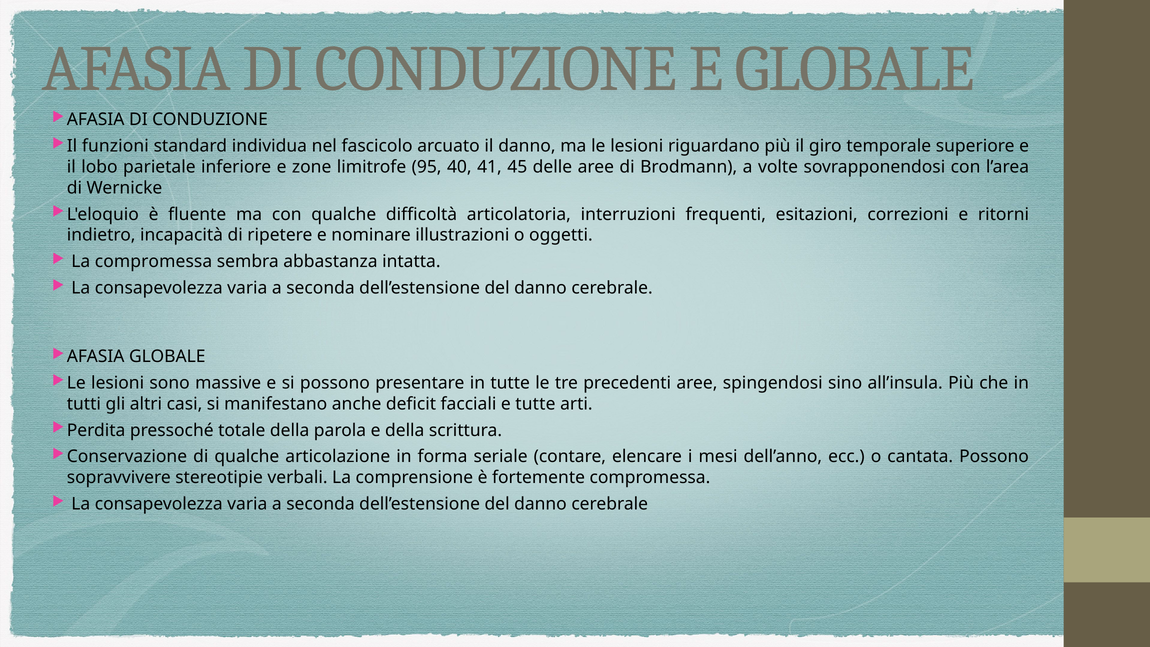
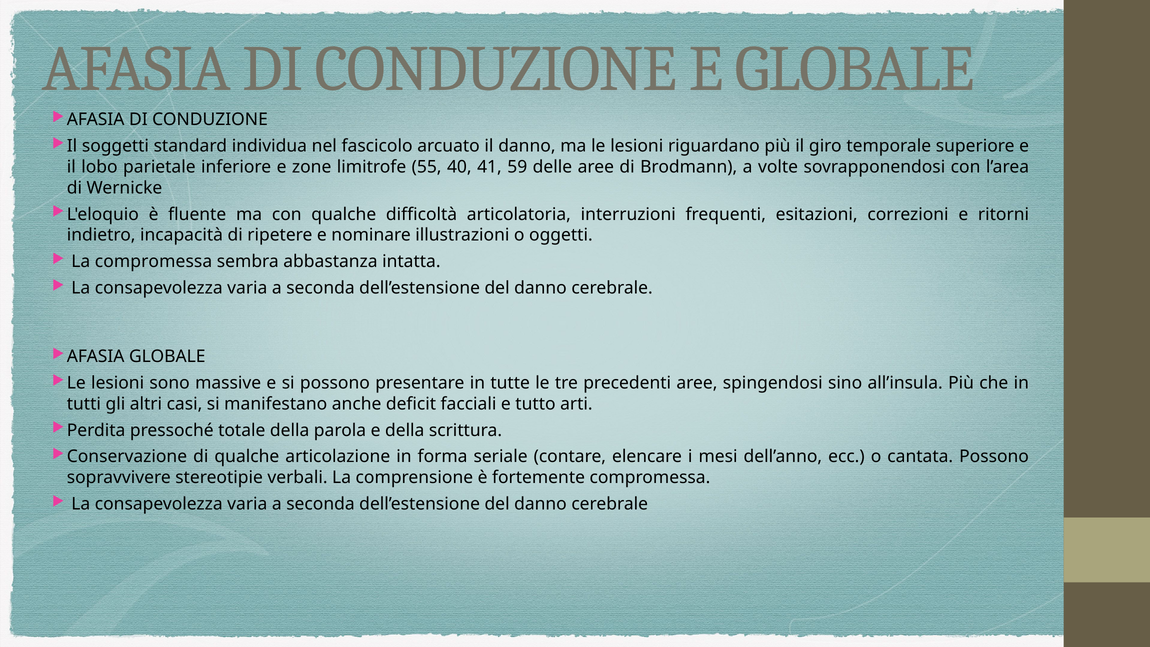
funzioni: funzioni -> soggetti
95: 95 -> 55
45: 45 -> 59
e tutte: tutte -> tutto
